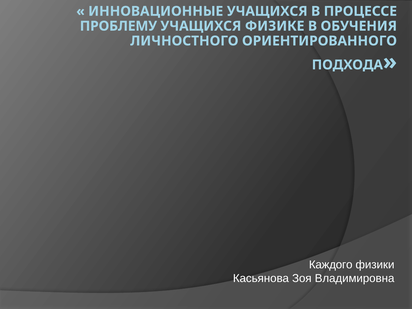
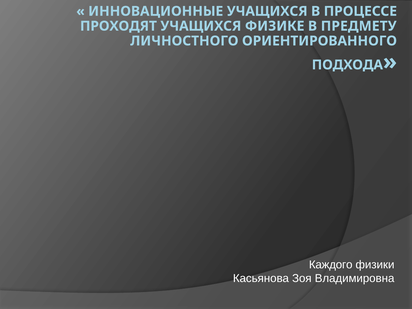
ПРОБЛЕМУ: ПРОБЛЕМУ -> ПРОХОДЯТ
ОБУЧЕНИЯ: ОБУЧЕНИЯ -> ПРЕДМЕТУ
